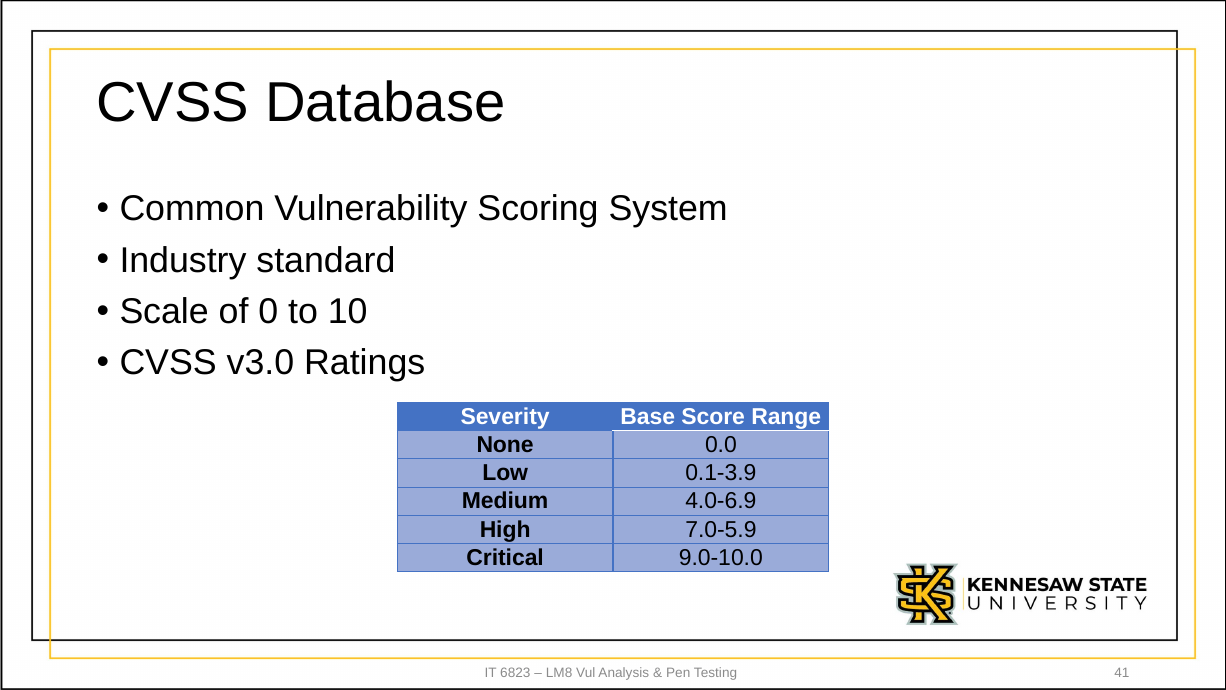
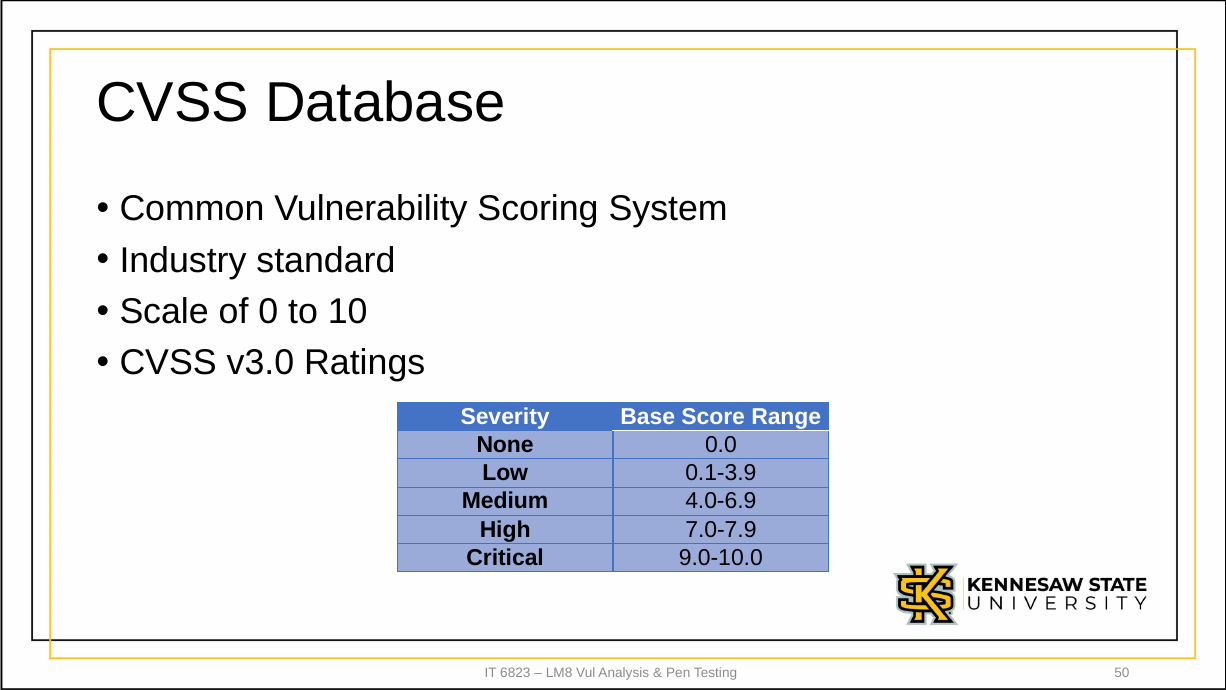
7.0-5.9: 7.0-5.9 -> 7.0-7.9
41: 41 -> 50
